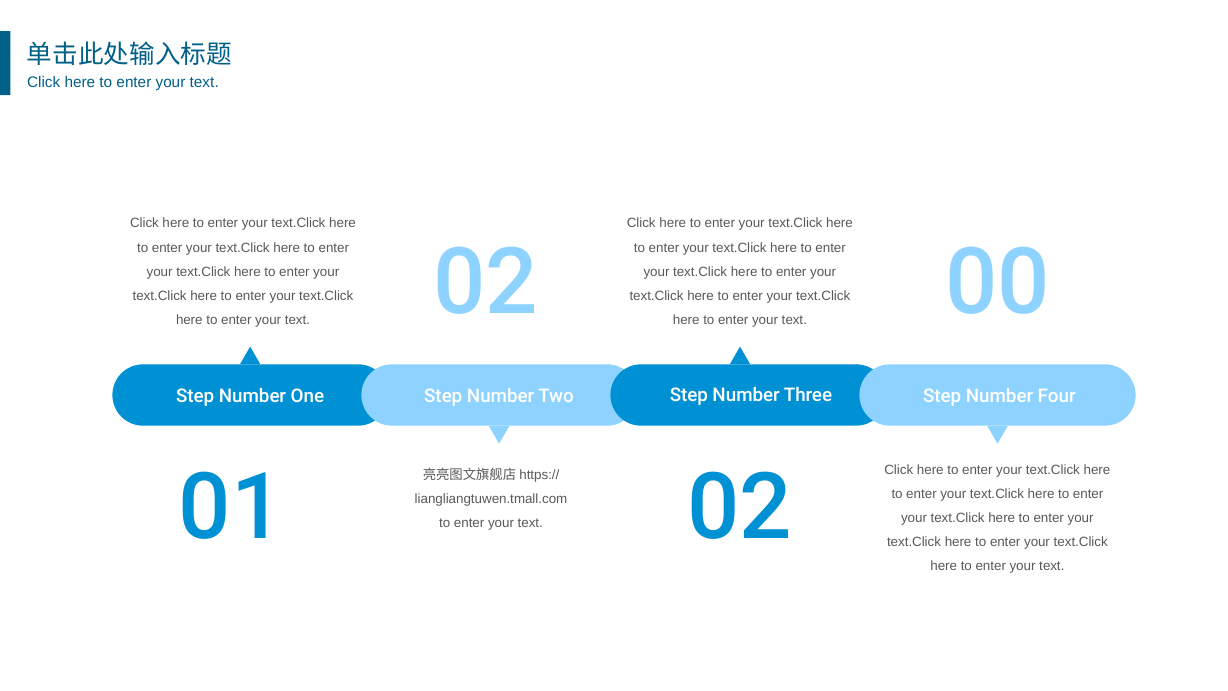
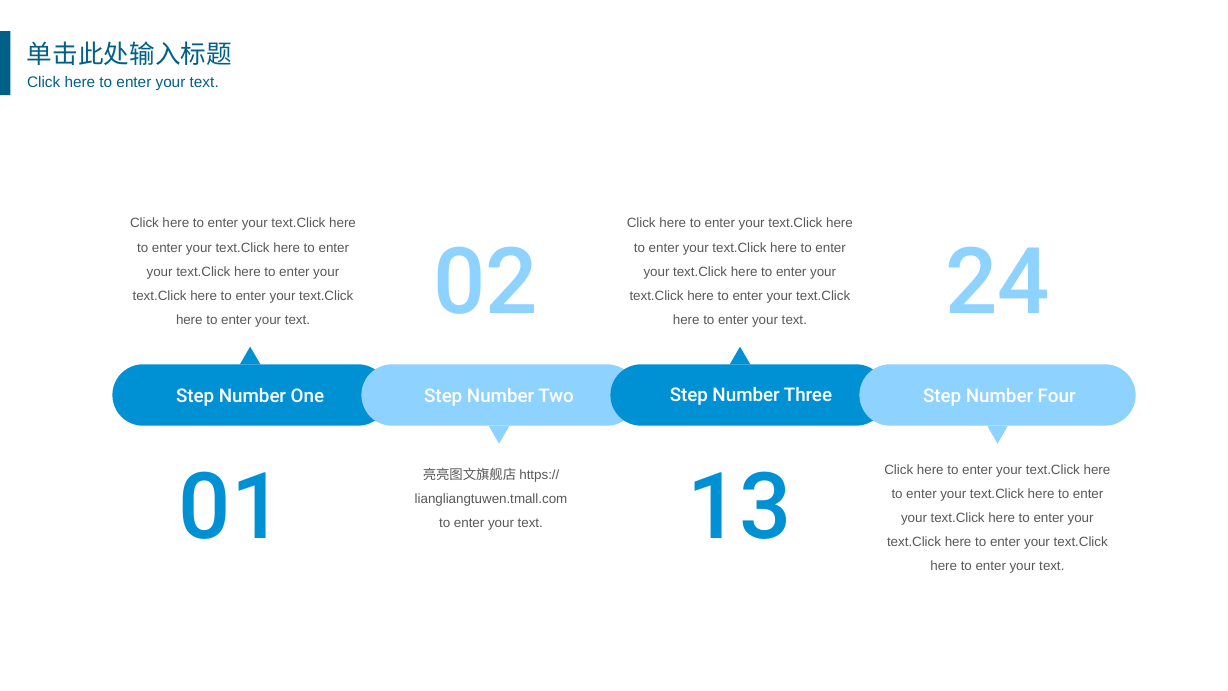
00: 00 -> 24
01 02: 02 -> 13
